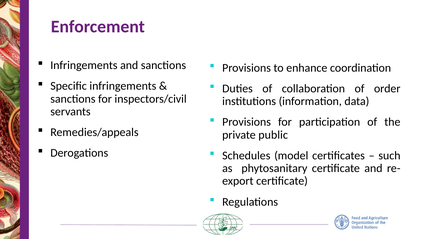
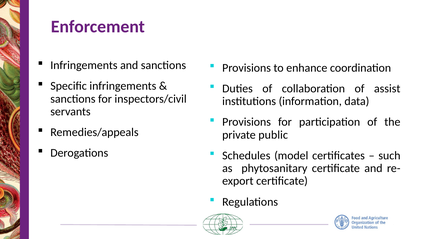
order: order -> assist
